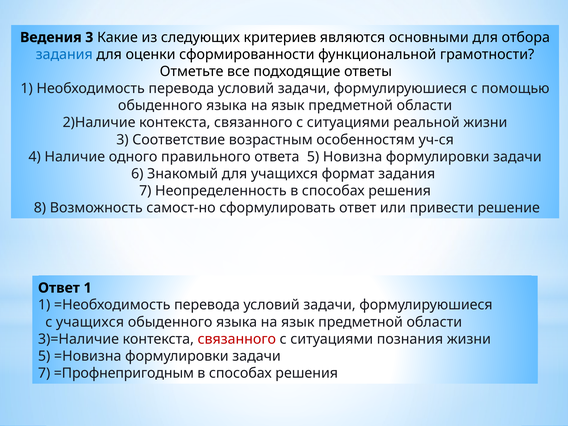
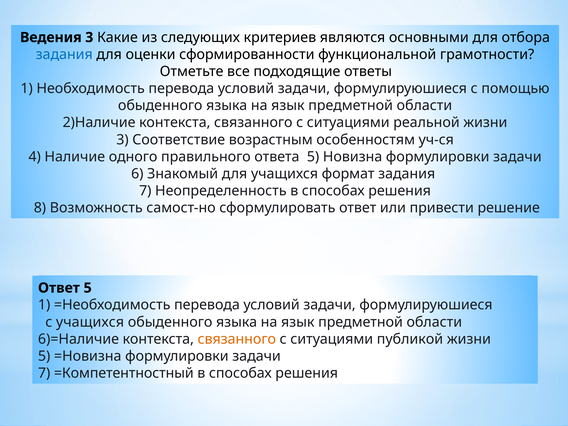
Ответ 1: 1 -> 5
3)=Наличие: 3)=Наличие -> 6)=Наличие
связанного at (237, 339) colour: red -> orange
познания: познания -> публикой
=Профнепригодным: =Профнепригодным -> =Компетентностный
